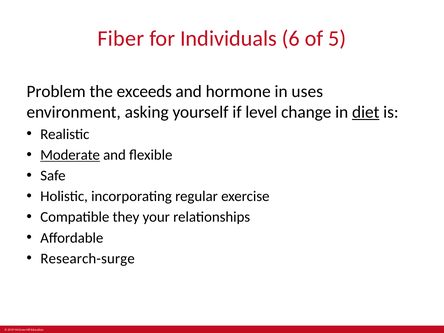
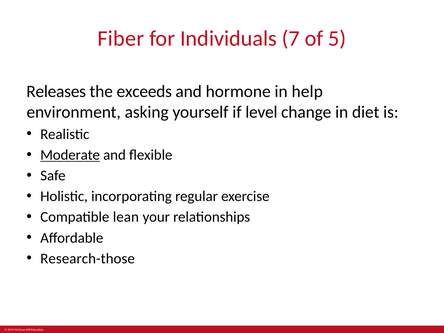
6: 6 -> 7
Problem: Problem -> Releases
uses: uses -> help
diet underline: present -> none
they: they -> lean
Research-surge: Research-surge -> Research-those
